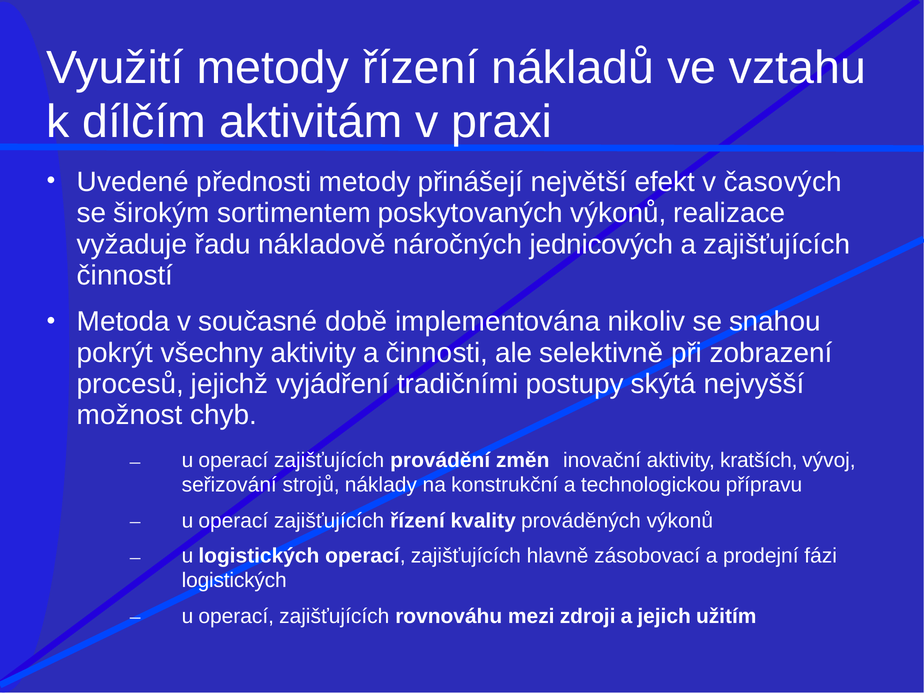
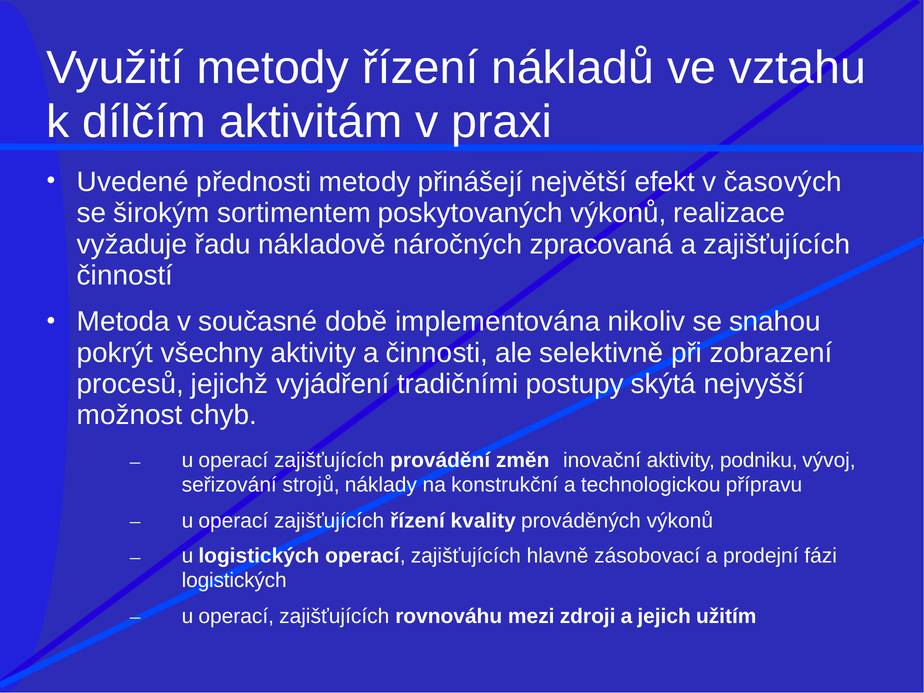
jednicových: jednicových -> zpracovaná
kratších: kratších -> podniku
